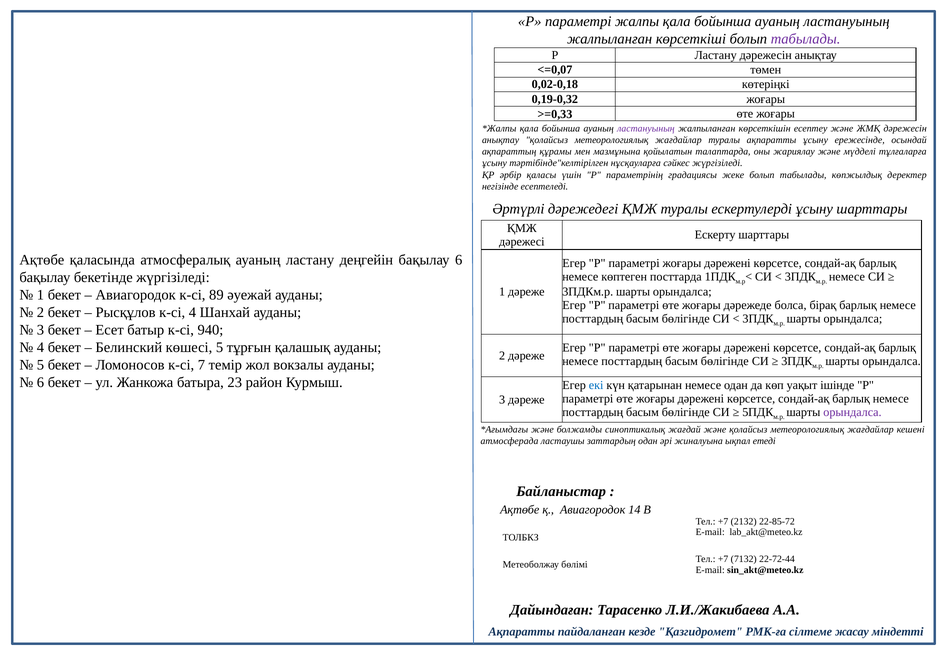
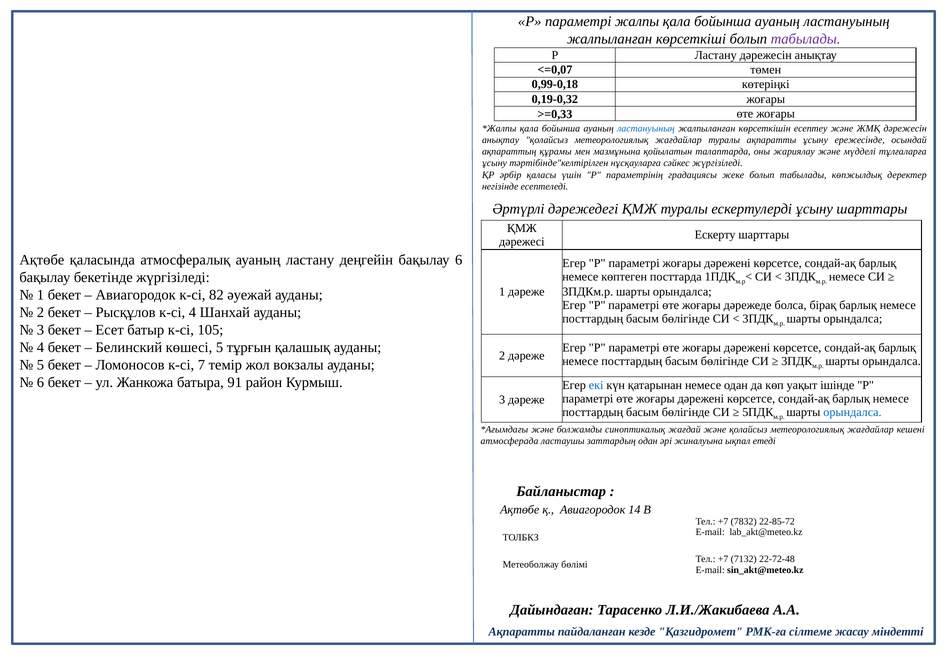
0,02-0,18: 0,02-0,18 -> 0,99-0,18
ластануының at (646, 129) colour: purple -> blue
89: 89 -> 82
940: 940 -> 105
23: 23 -> 91
орындалса at (852, 412) colour: purple -> blue
2132: 2132 -> 7832
22-72-44: 22-72-44 -> 22-72-48
